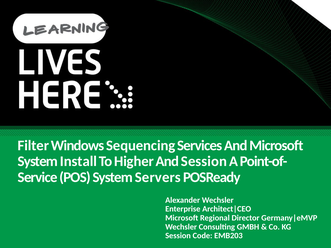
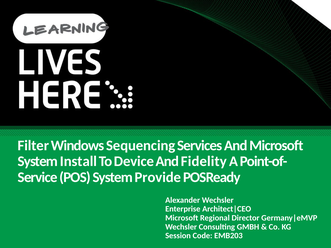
Higher: Higher -> Device
And Session: Session -> Fidelity
Servers: Servers -> Provide
